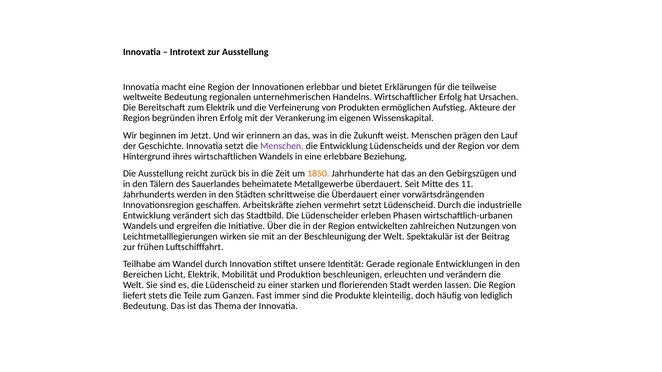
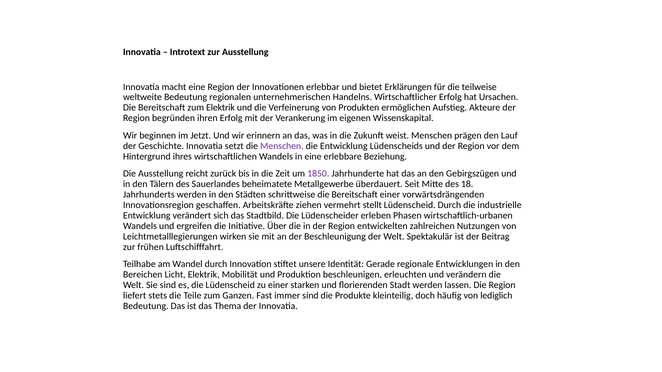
1850 colour: orange -> purple
11: 11 -> 18
schrittweise die Überdauert: Überdauert -> Bereitschaft
vermehrt setzt: setzt -> stellt
